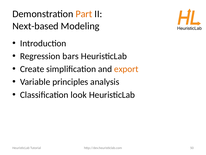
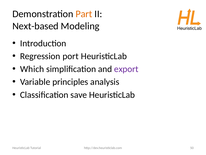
bars: bars -> port
Create: Create -> Which
export colour: orange -> purple
look: look -> save
